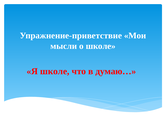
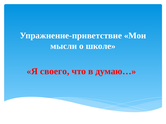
Я школе: школе -> своего
